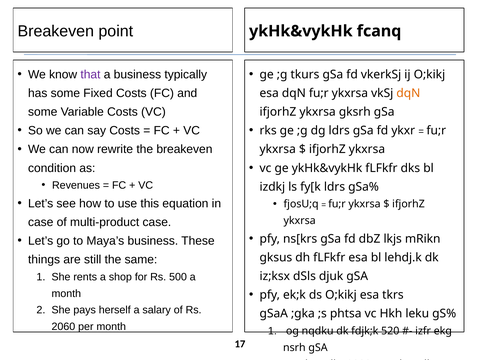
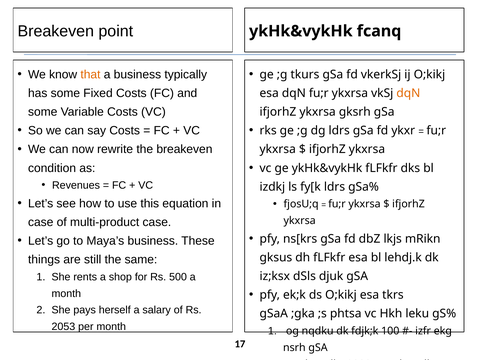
that colour: purple -> orange
2060: 2060 -> 2053
520: 520 -> 100
